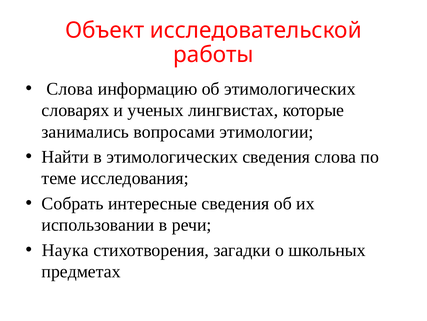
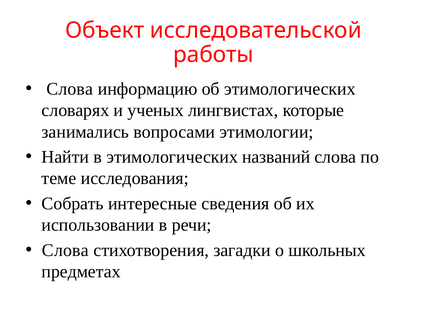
этимологических сведения: сведения -> названий
Наука at (65, 250): Наука -> Слова
